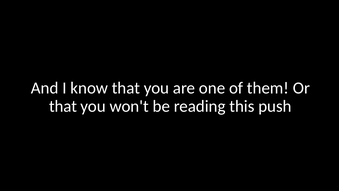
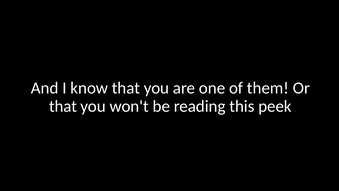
push: push -> peek
